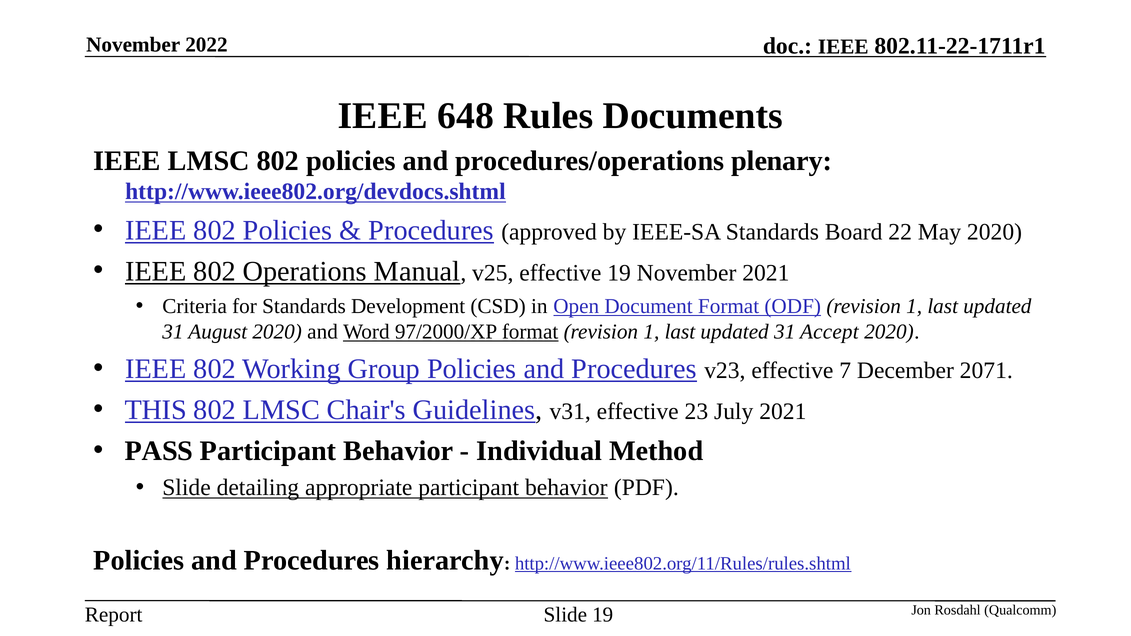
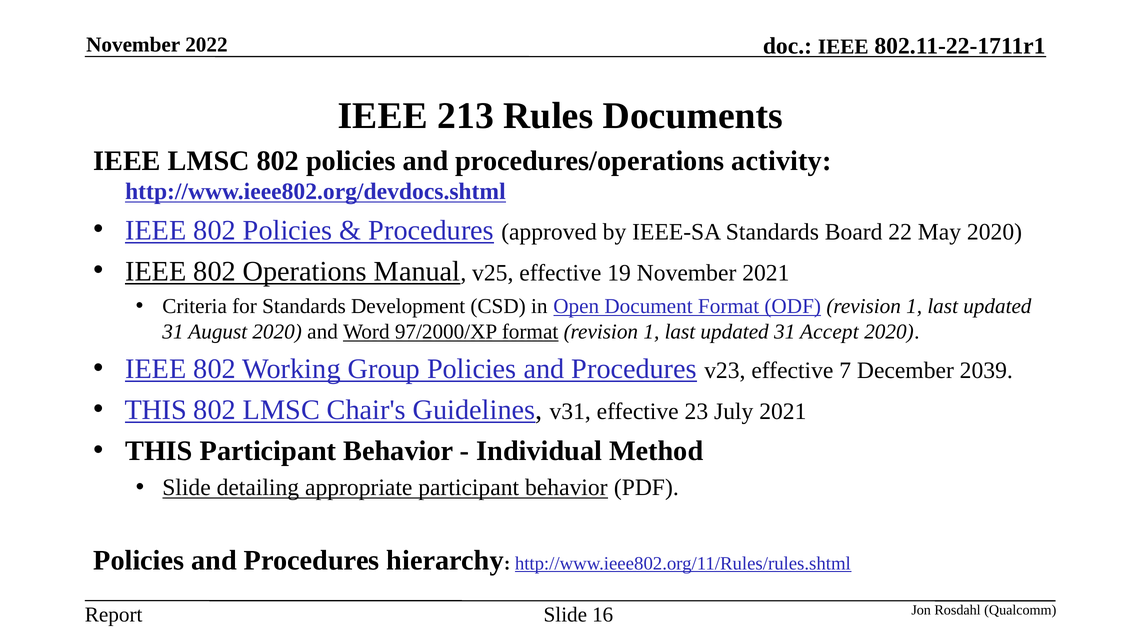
648: 648 -> 213
plenary: plenary -> activity
2071: 2071 -> 2039
PASS at (159, 451): PASS -> THIS
Slide 19: 19 -> 16
